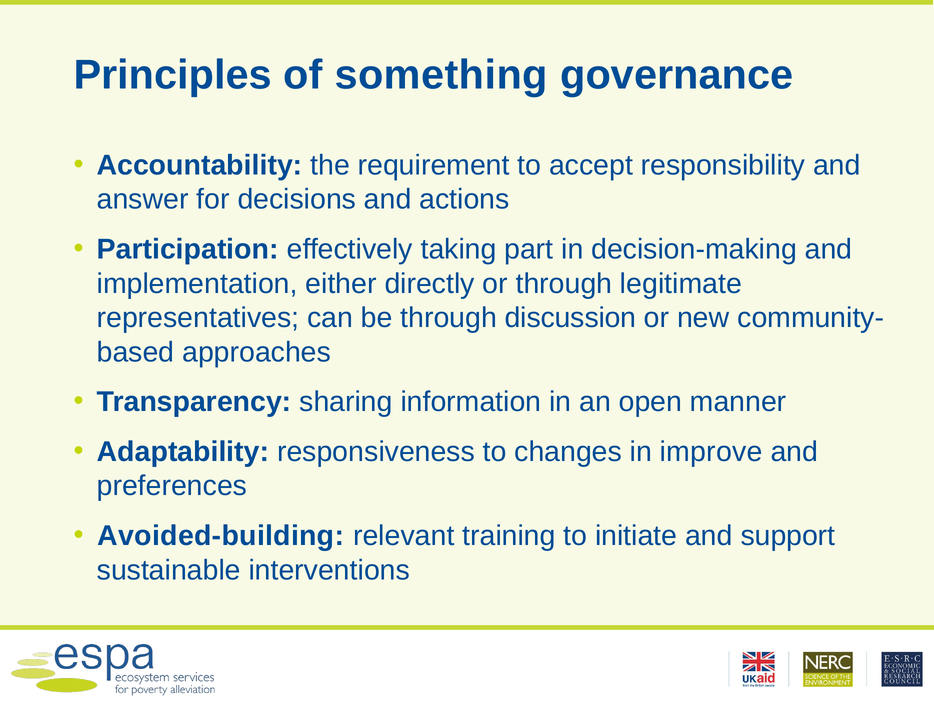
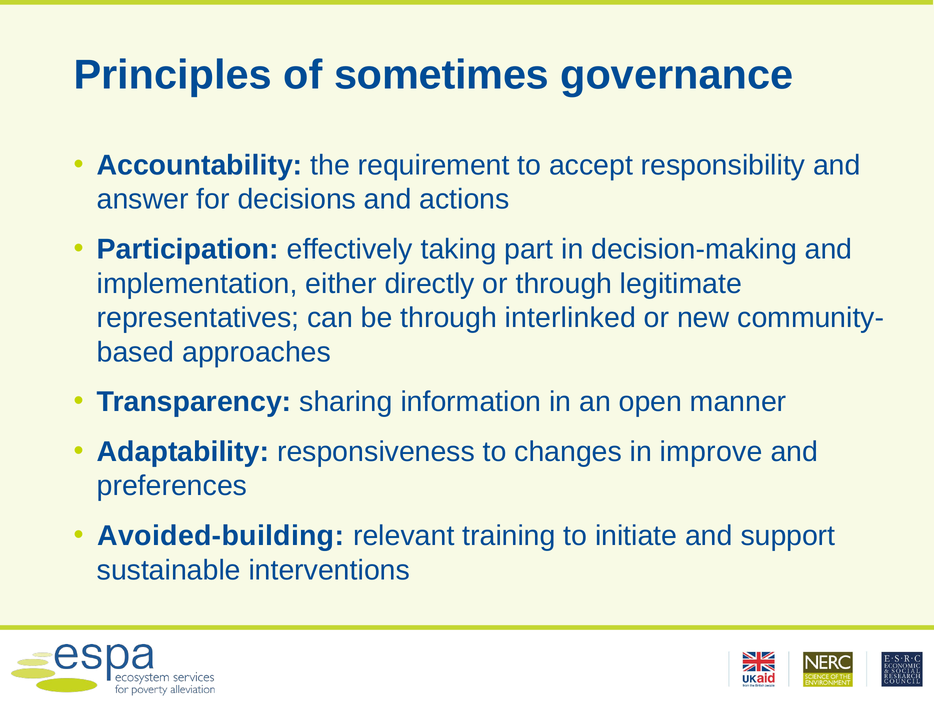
something: something -> sometimes
discussion: discussion -> interlinked
